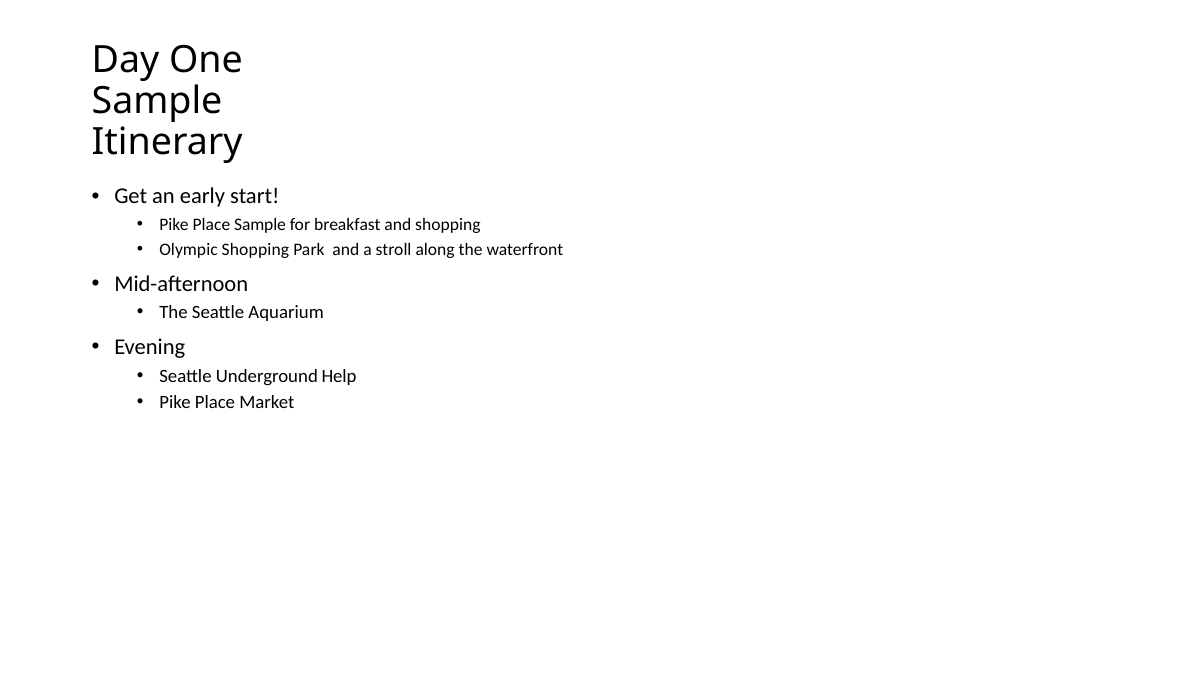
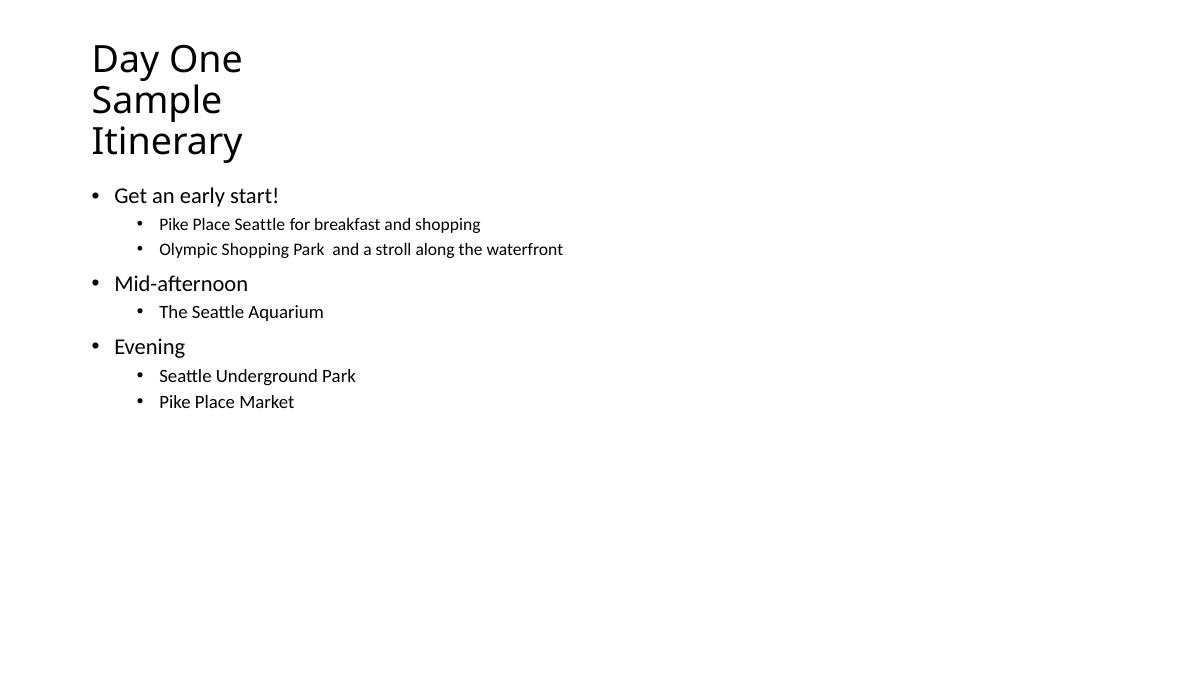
Place Sample: Sample -> Seattle
Underground Help: Help -> Park
